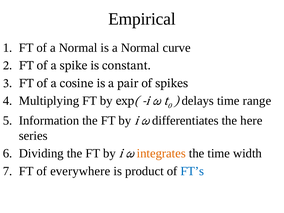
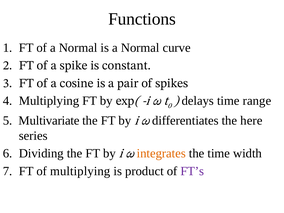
Empirical: Empirical -> Functions
Information: Information -> Multivariate
of everywhere: everywhere -> multiplying
FT’s colour: blue -> purple
